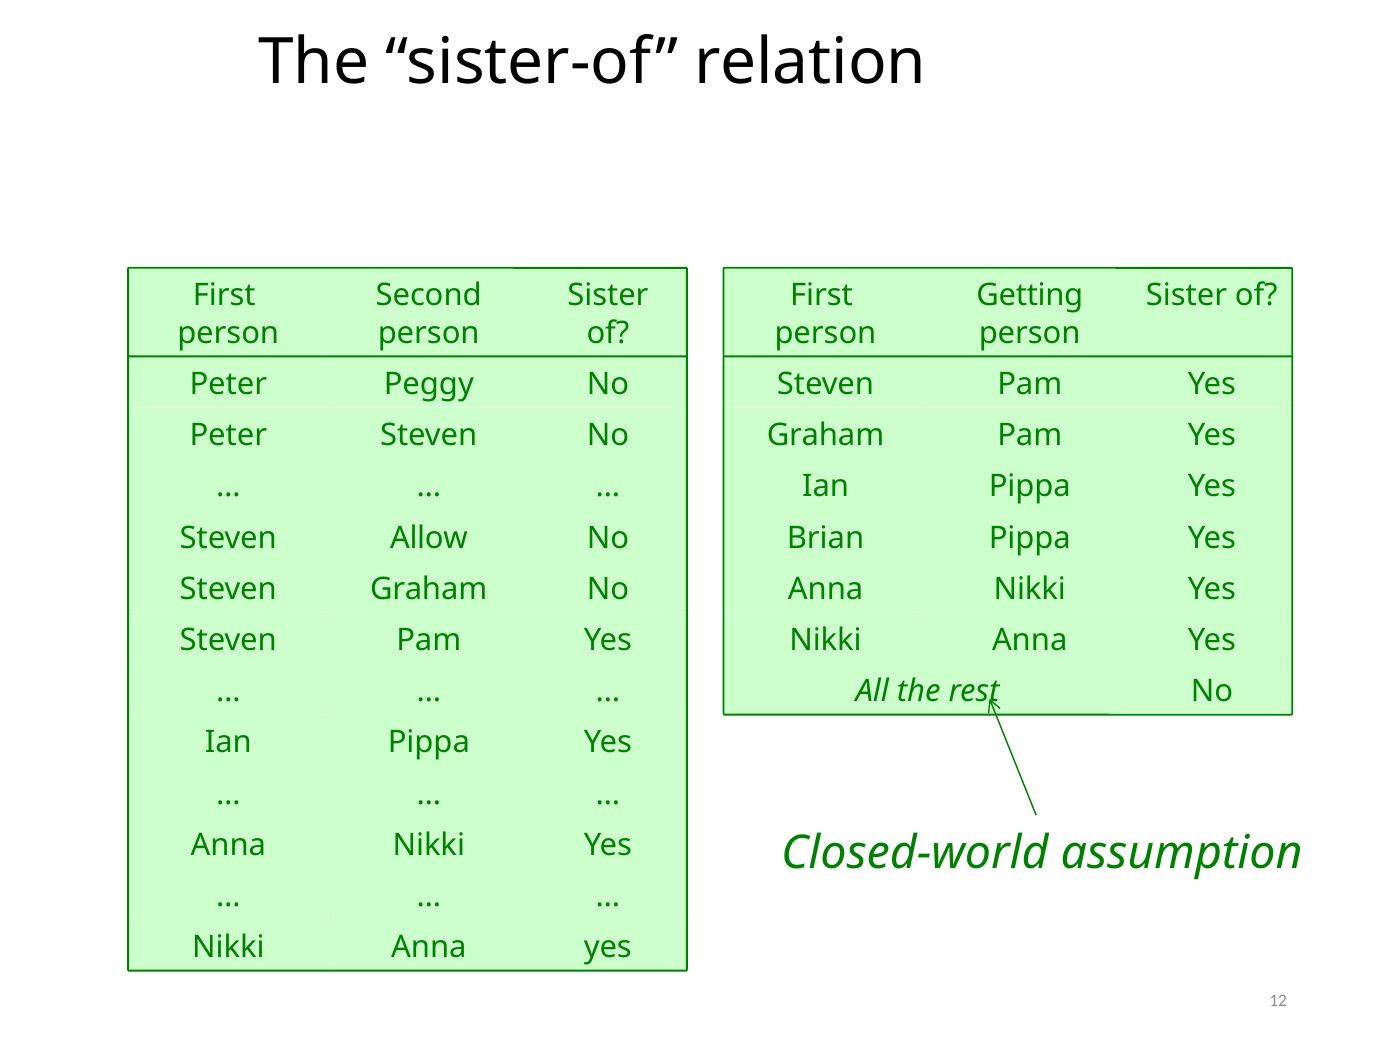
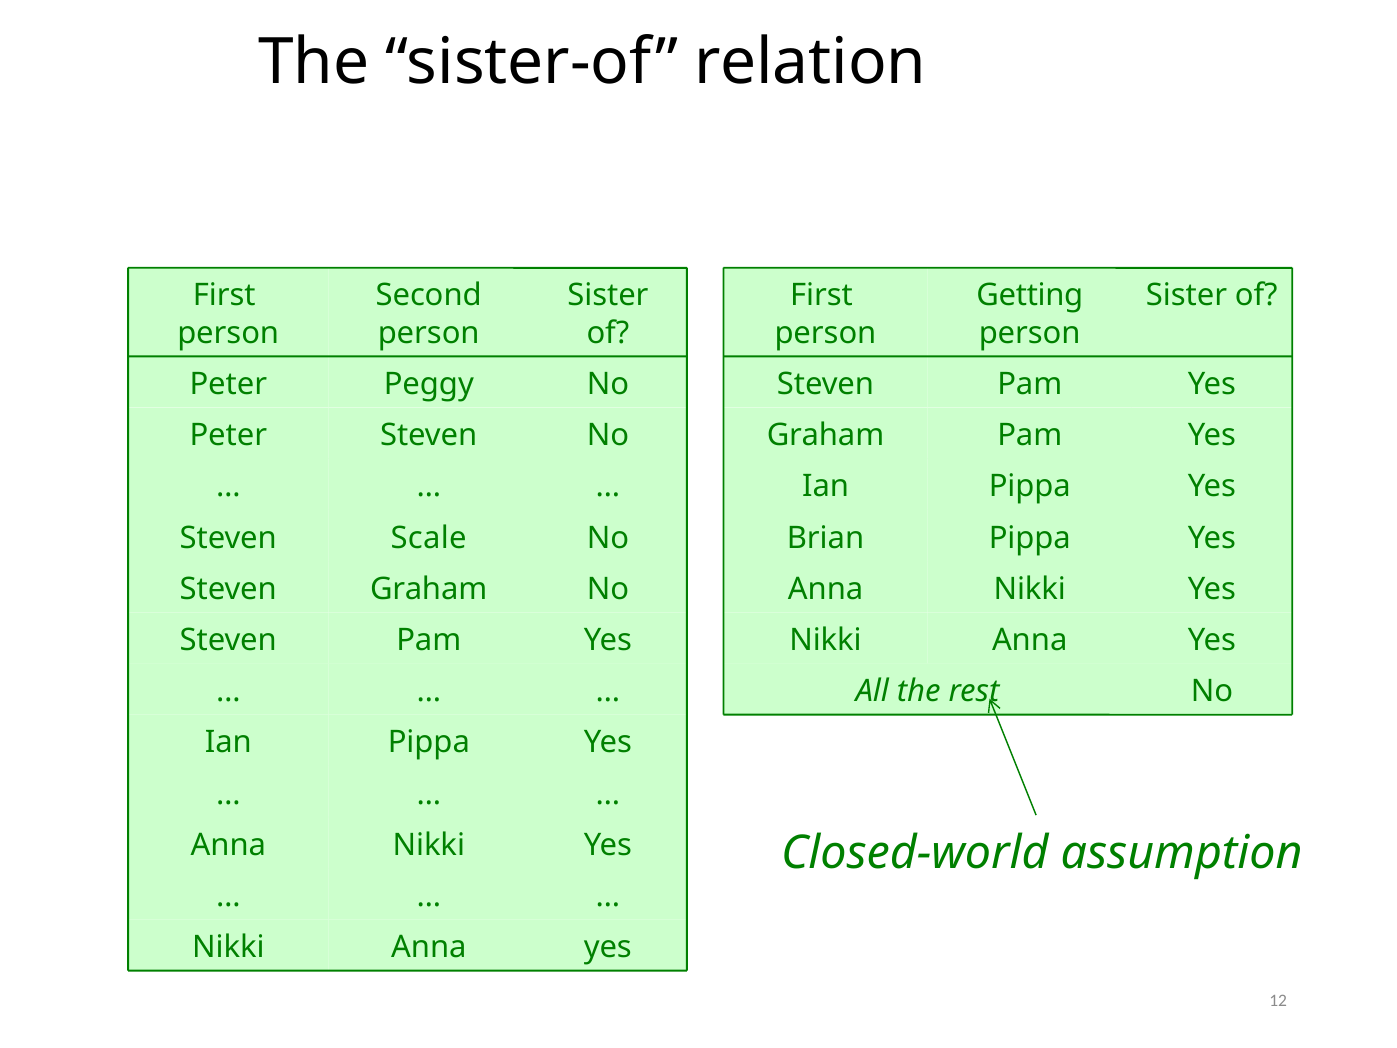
Allow: Allow -> Scale
